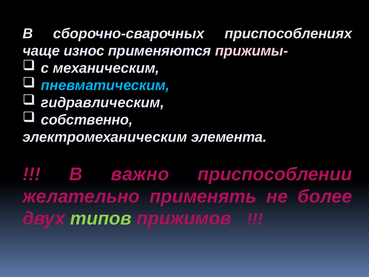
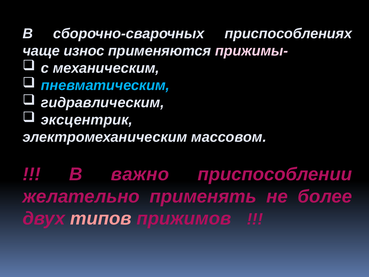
собственно: собственно -> эксцентрик
элемента: элемента -> массовом
типов colour: light green -> pink
